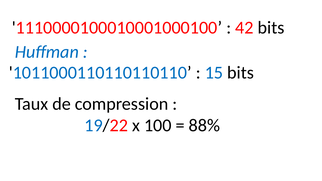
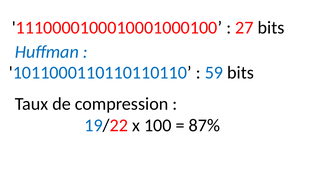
42: 42 -> 27
15: 15 -> 59
88%: 88% -> 87%
